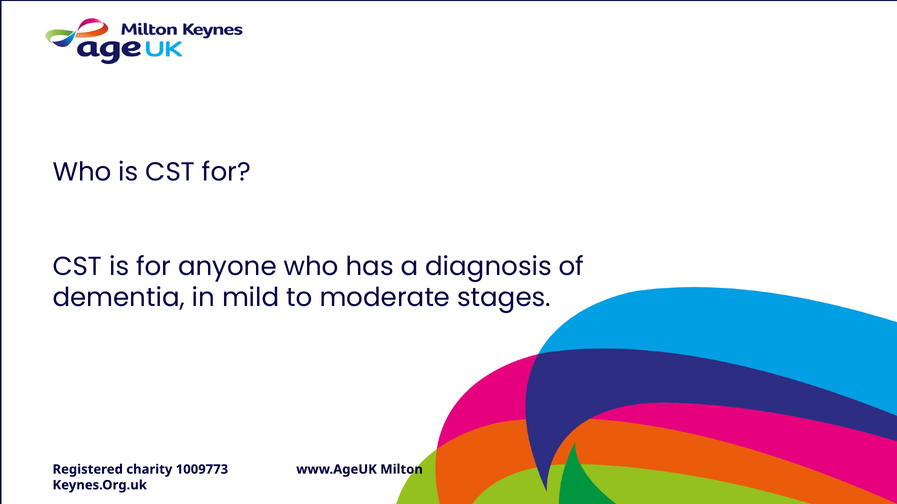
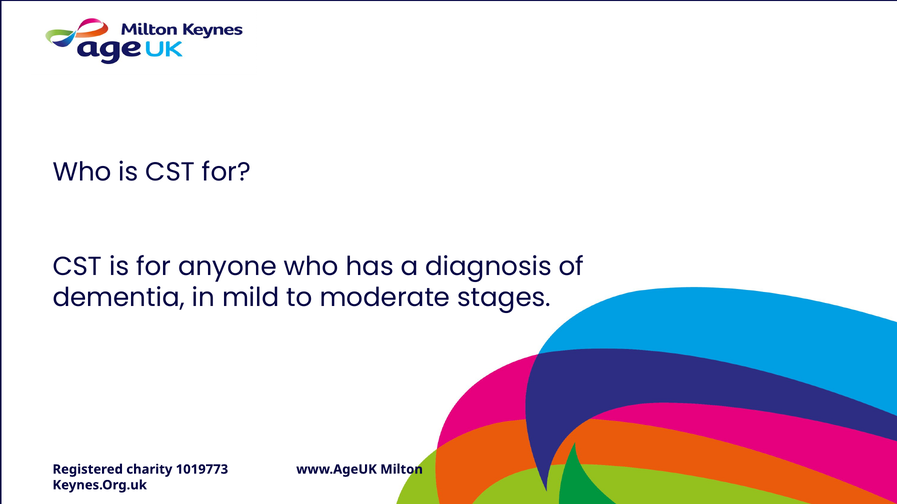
1009773: 1009773 -> 1019773
